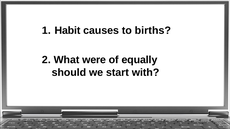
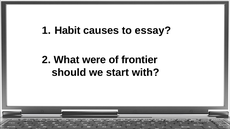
births: births -> essay
equally: equally -> frontier
